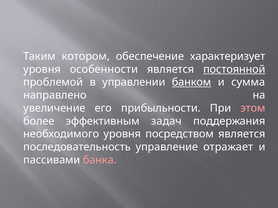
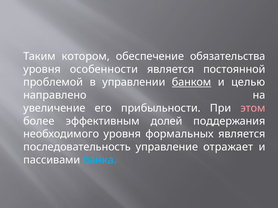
характеризует: характеризует -> обязательства
постоянной underline: present -> none
сумма: сумма -> целью
задач: задач -> долей
посредством: посредством -> формальных
банка colour: pink -> light blue
